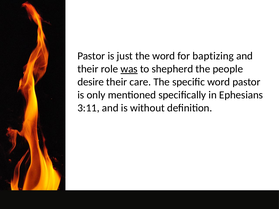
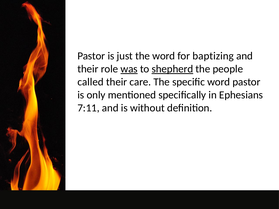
shepherd underline: none -> present
desire: desire -> called
3:11: 3:11 -> 7:11
